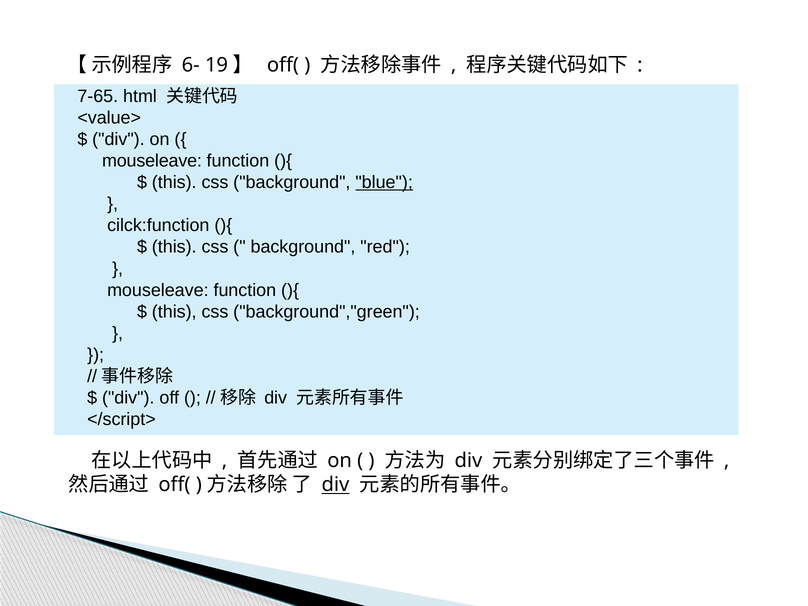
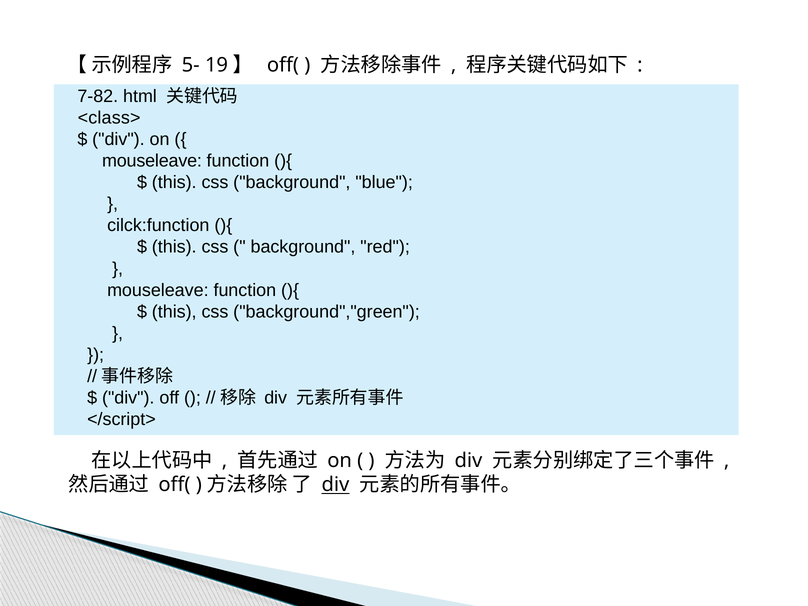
6-: 6- -> 5-
7-65: 7-65 -> 7-82
<value>: <value> -> <class>
blue underline: present -> none
